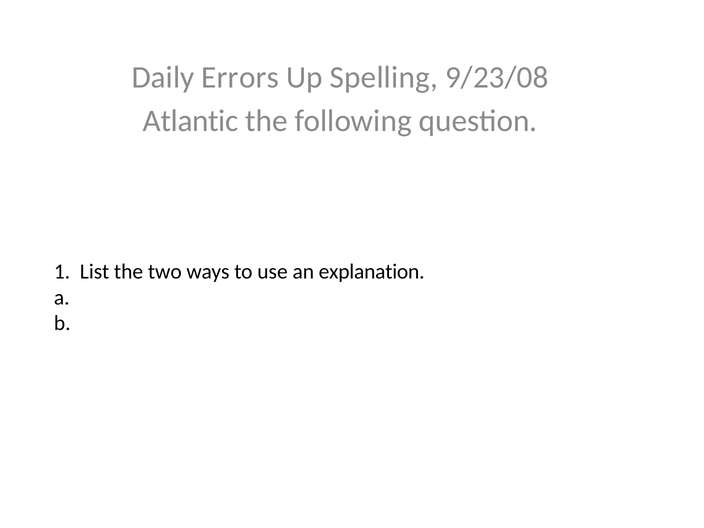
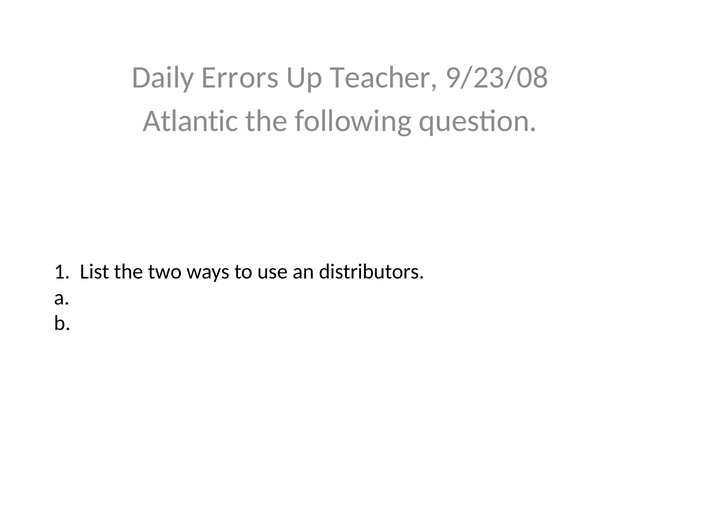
Spelling: Spelling -> Teacher
explanation: explanation -> distributors
